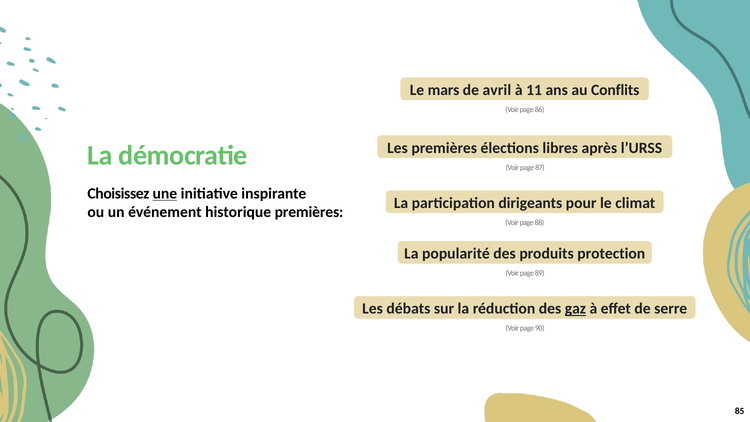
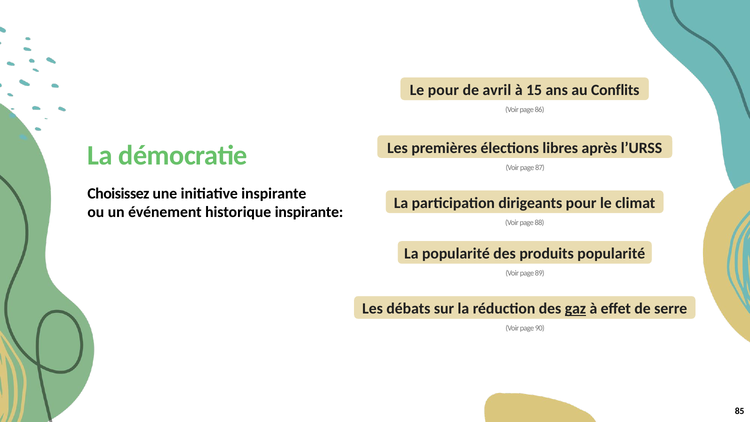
Le mars: mars -> pour
11: 11 -> 15
une underline: present -> none
historique premières: premières -> inspirante
produits protection: protection -> popularité
